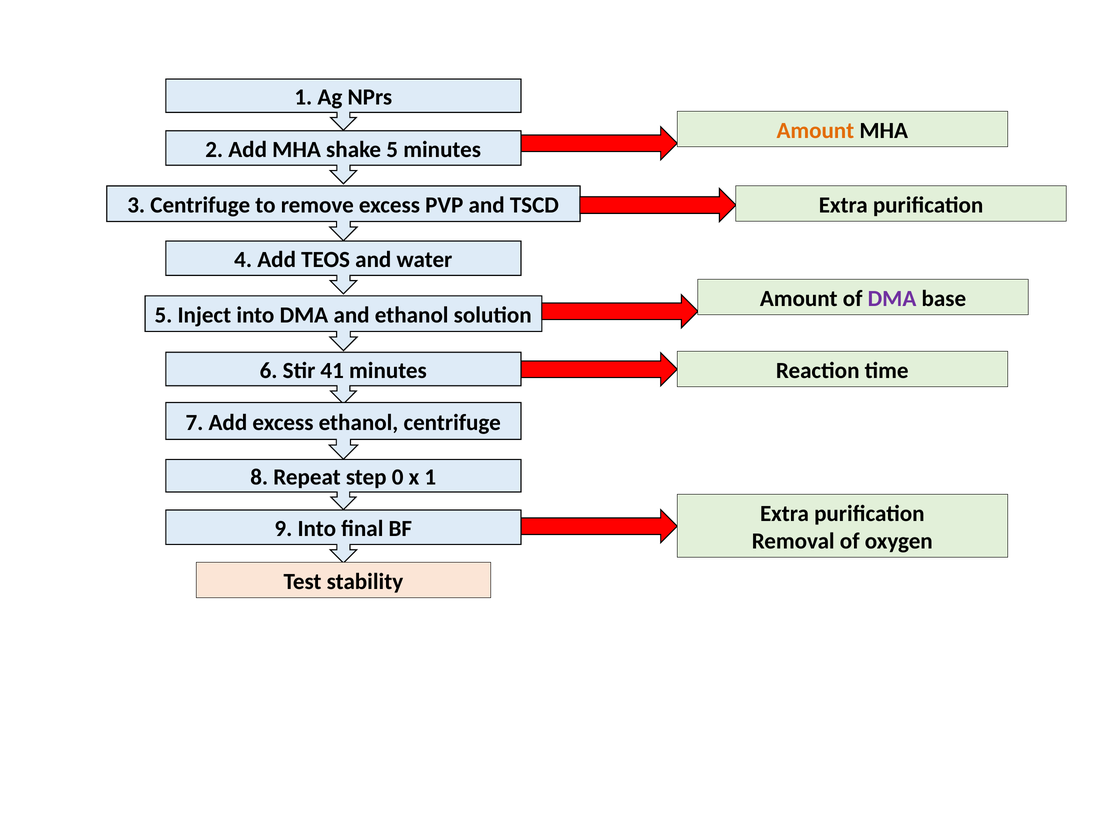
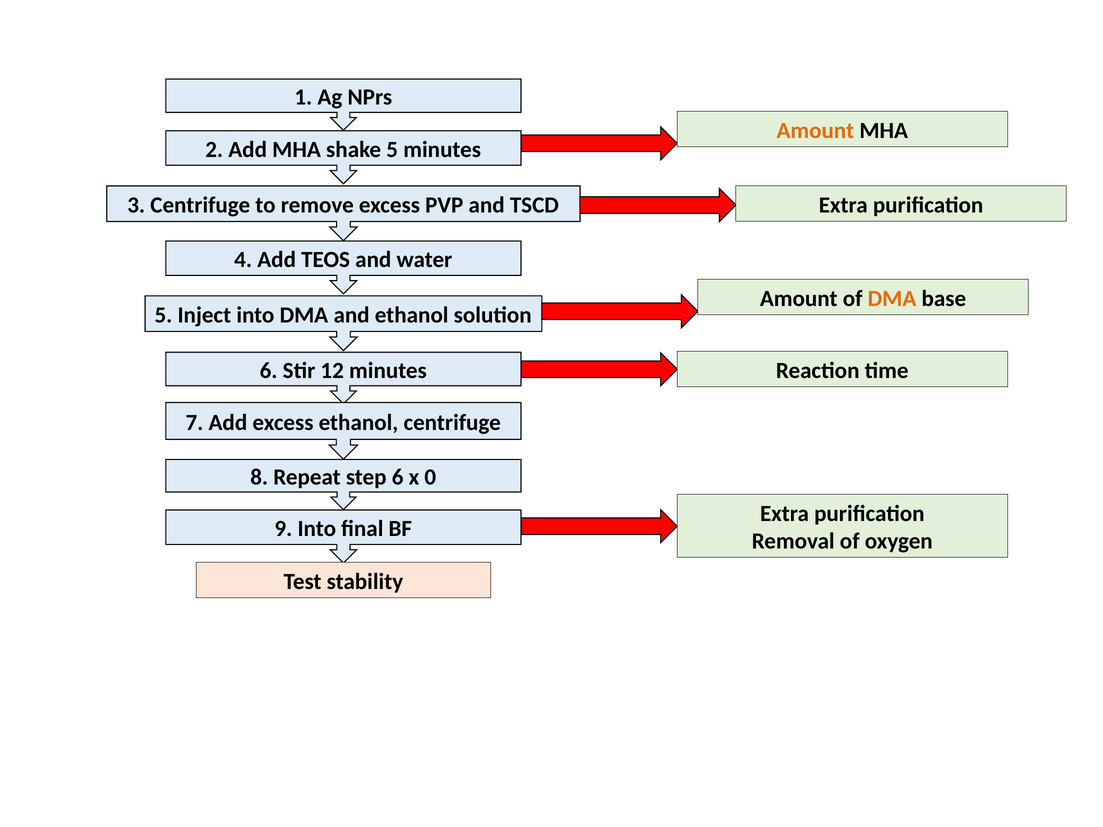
DMA at (892, 299) colour: purple -> orange
41: 41 -> 12
step 0: 0 -> 6
x 1: 1 -> 0
